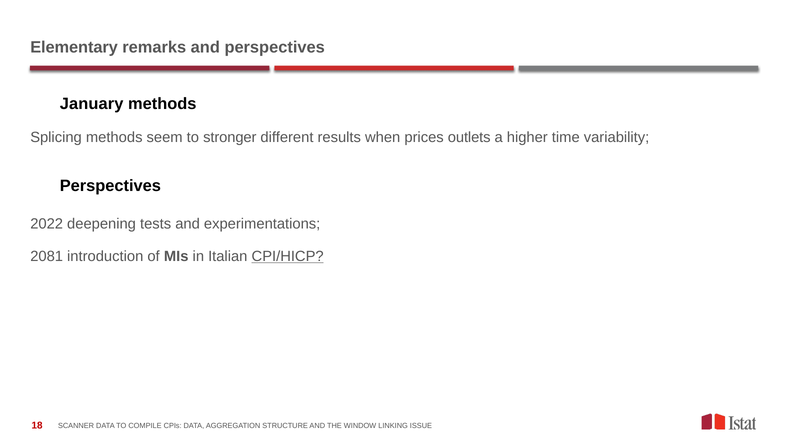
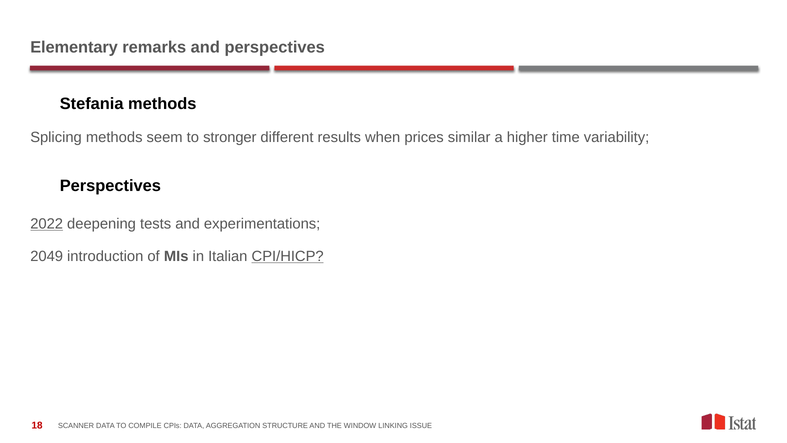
January: January -> Stefania
outlets: outlets -> similar
2022 underline: none -> present
2081: 2081 -> 2049
